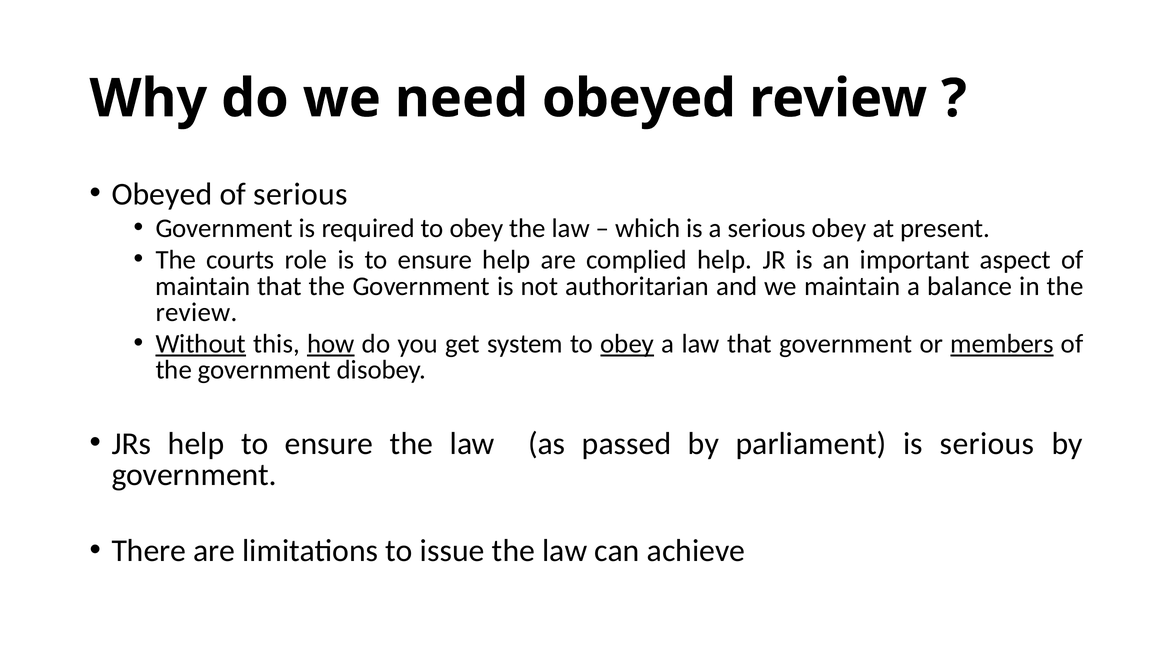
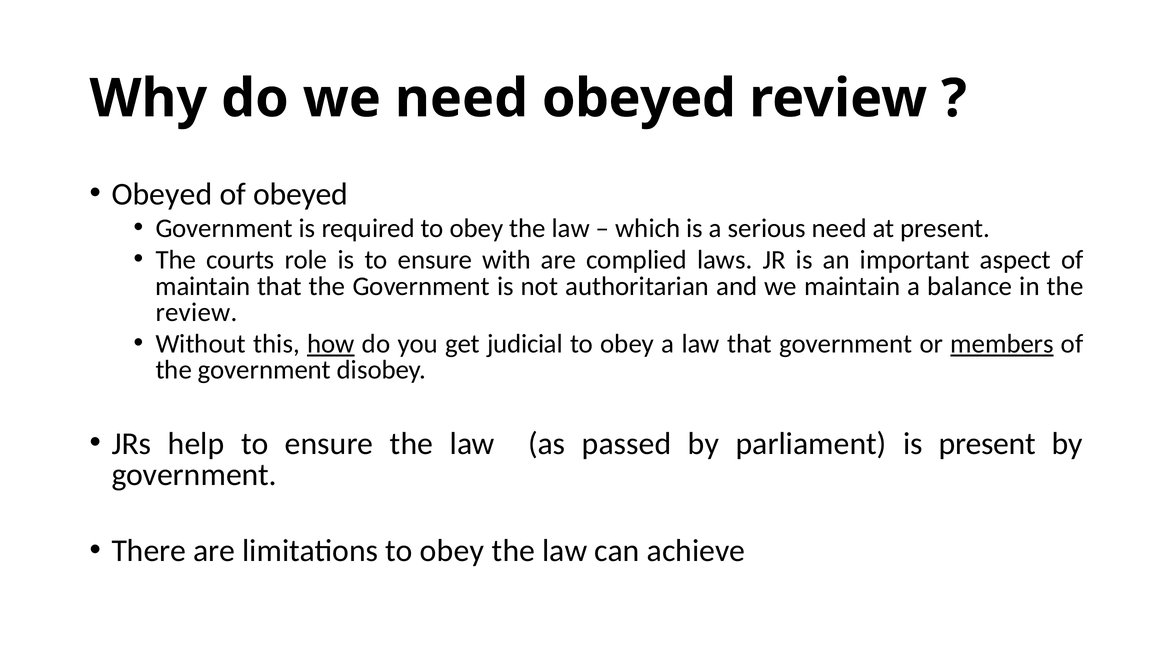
of serious: serious -> obeyed
serious obey: obey -> need
ensure help: help -> with
complied help: help -> laws
Without underline: present -> none
system: system -> judicial
obey at (627, 344) underline: present -> none
is serious: serious -> present
limitations to issue: issue -> obey
